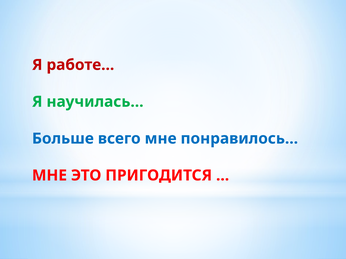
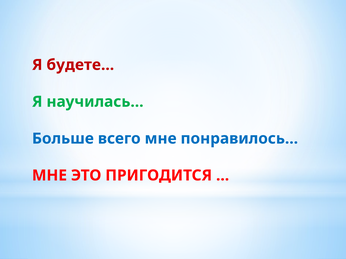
работе…: работе… -> будете…
